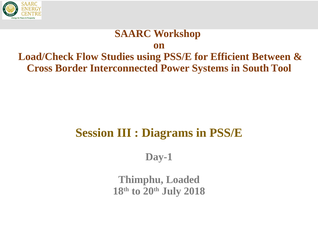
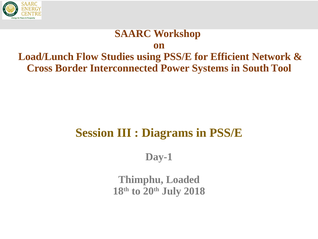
Load/Check: Load/Check -> Load/Lunch
Between: Between -> Network
